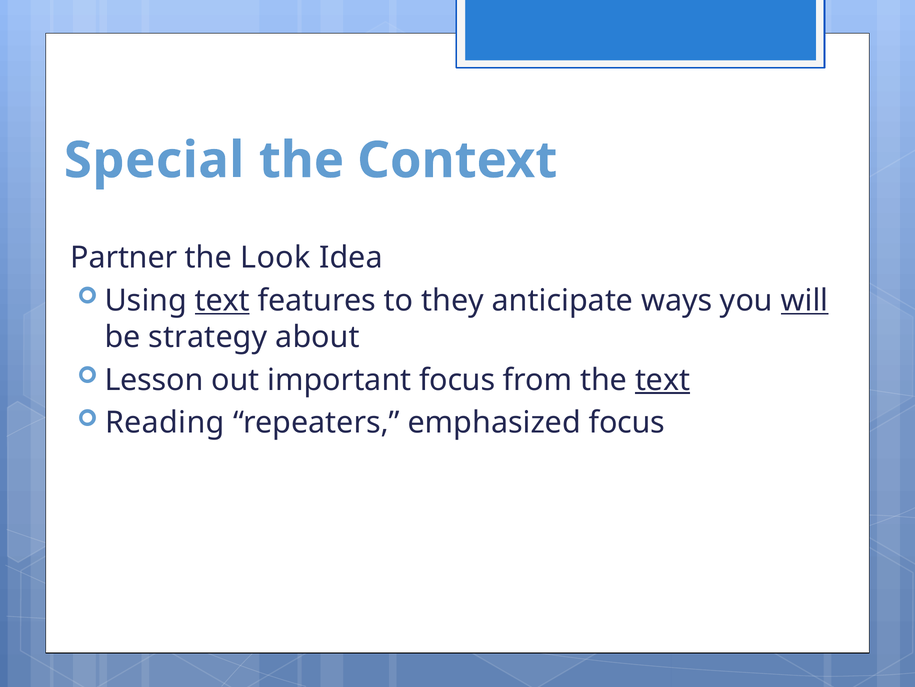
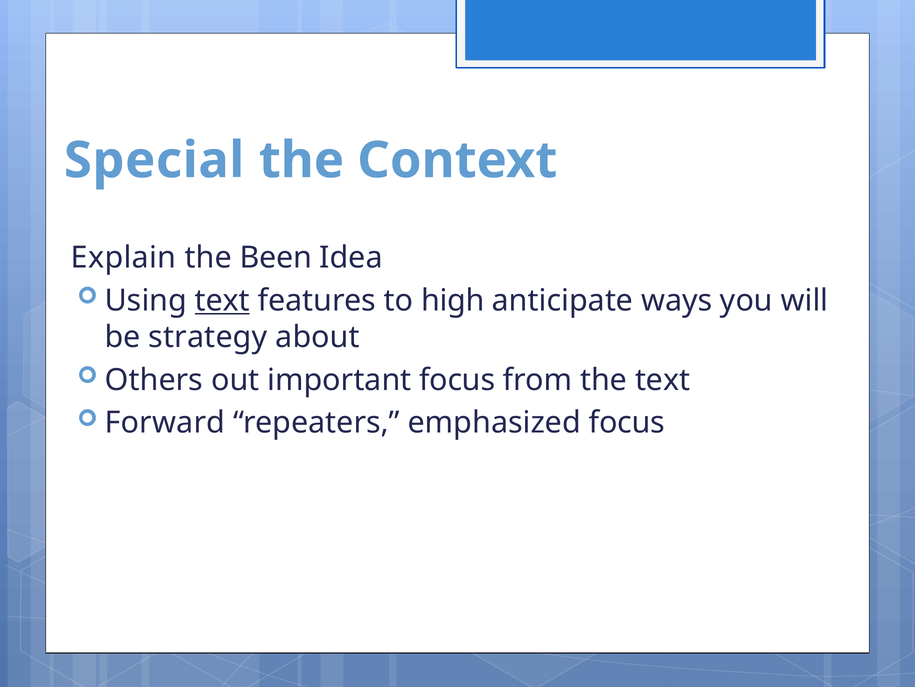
Partner: Partner -> Explain
Look: Look -> Been
they: they -> high
will underline: present -> none
Lesson: Lesson -> Others
text at (663, 380) underline: present -> none
Reading: Reading -> Forward
